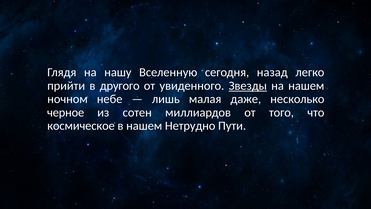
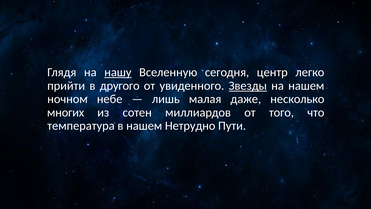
нашу underline: none -> present
назад: назад -> центр
черное: черное -> многих
космическое: космическое -> температура
